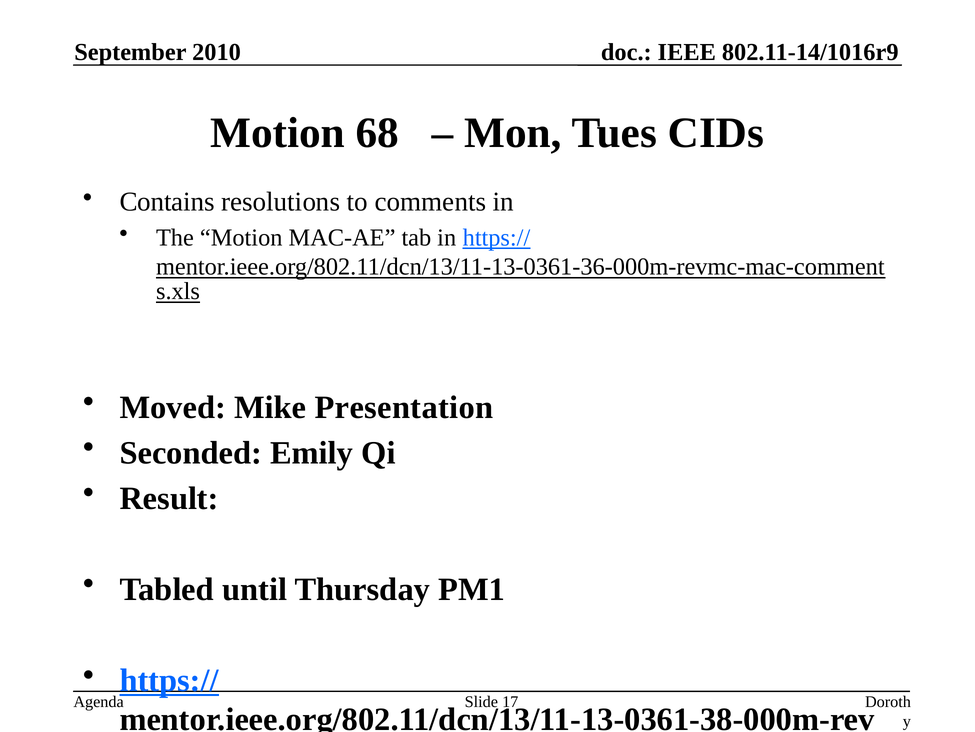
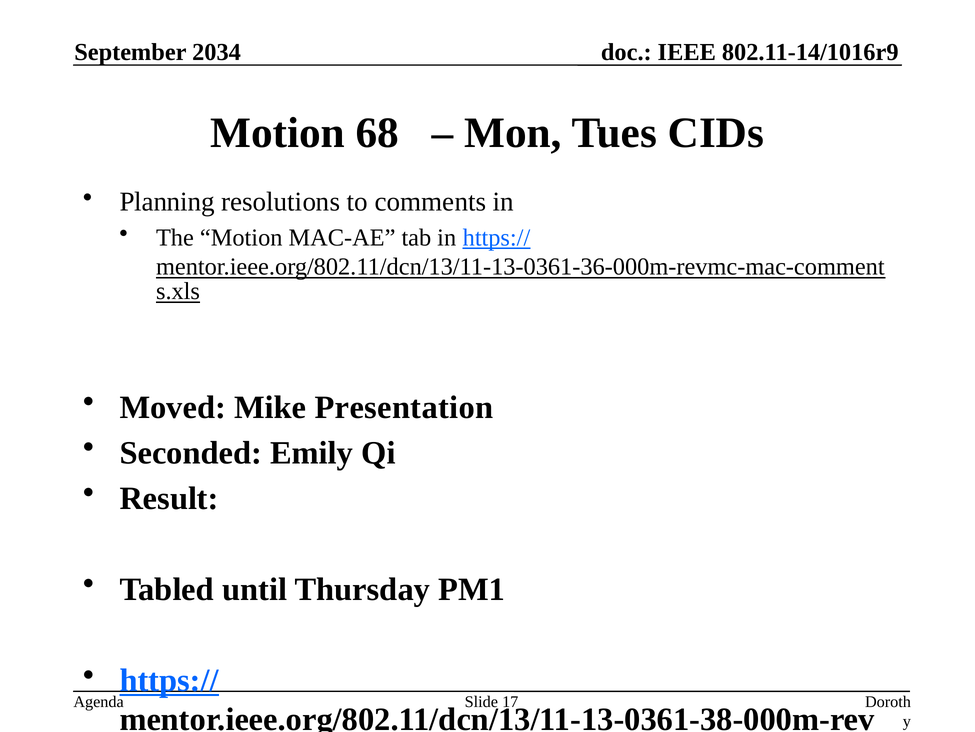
2010: 2010 -> 2034
Contains: Contains -> Planning
